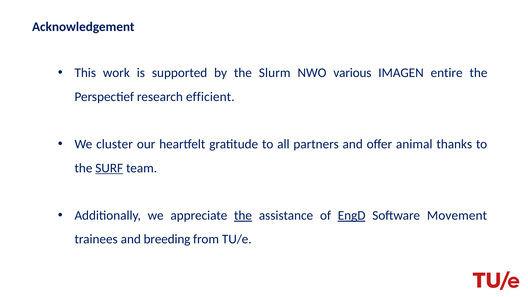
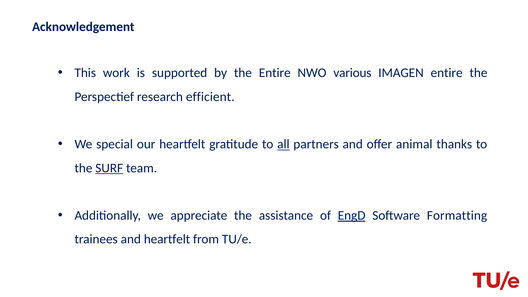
the Slurm: Slurm -> Entire
cluster: cluster -> special
all underline: none -> present
the at (243, 216) underline: present -> none
Movement: Movement -> Formatting
and breeding: breeding -> heartfelt
